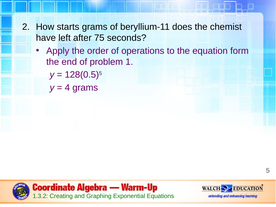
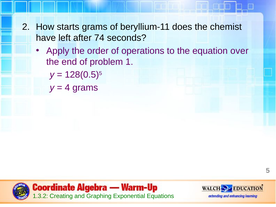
75: 75 -> 74
form: form -> over
